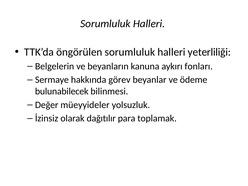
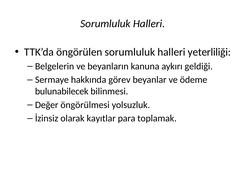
fonları: fonları -> geldiği
müeyyideler: müeyyideler -> öngörülmesi
dağıtılır: dağıtılır -> kayıtlar
